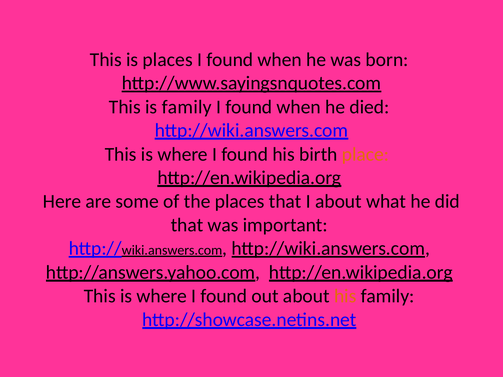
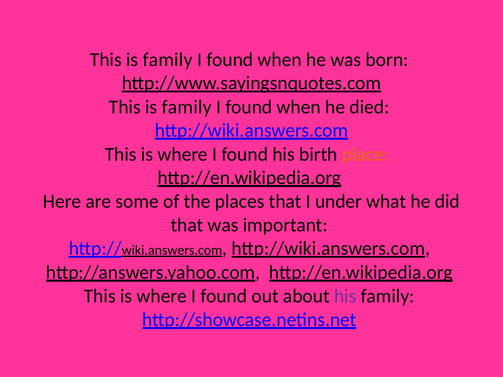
places at (168, 60): places -> family
I about: about -> under
his at (345, 296) colour: orange -> purple
